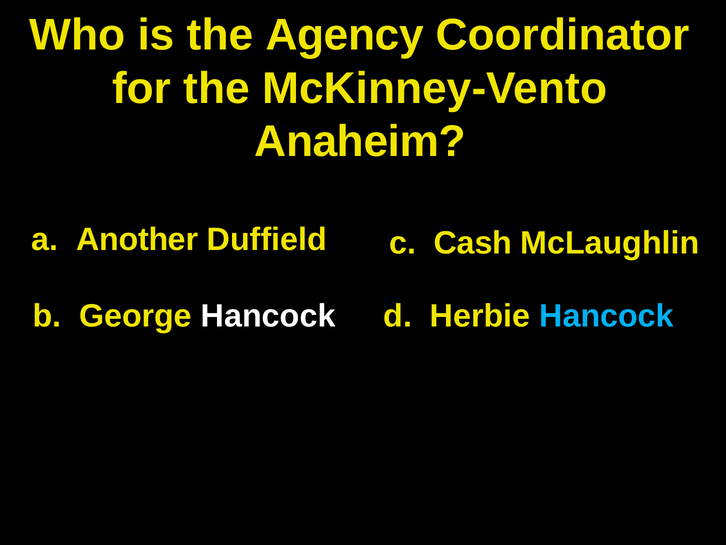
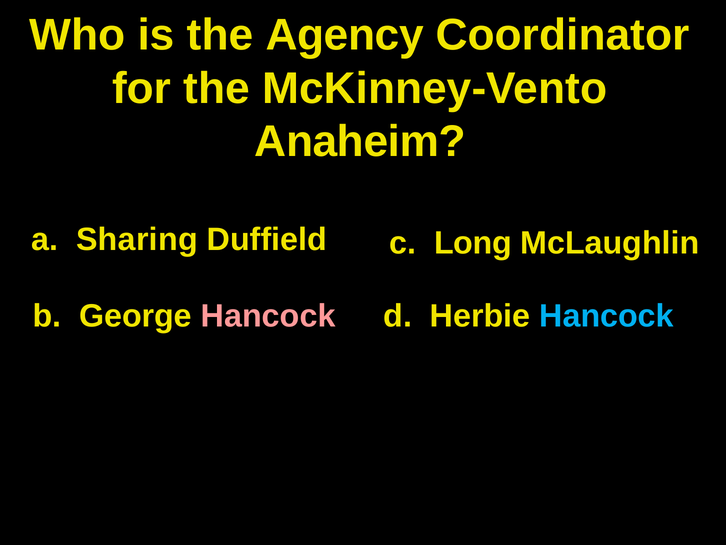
Another: Another -> Sharing
Cash: Cash -> Long
Hancock at (268, 316) colour: white -> pink
